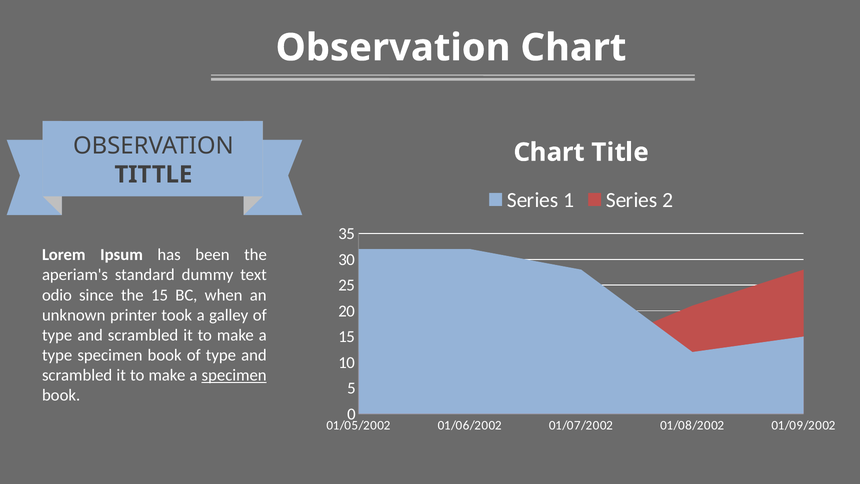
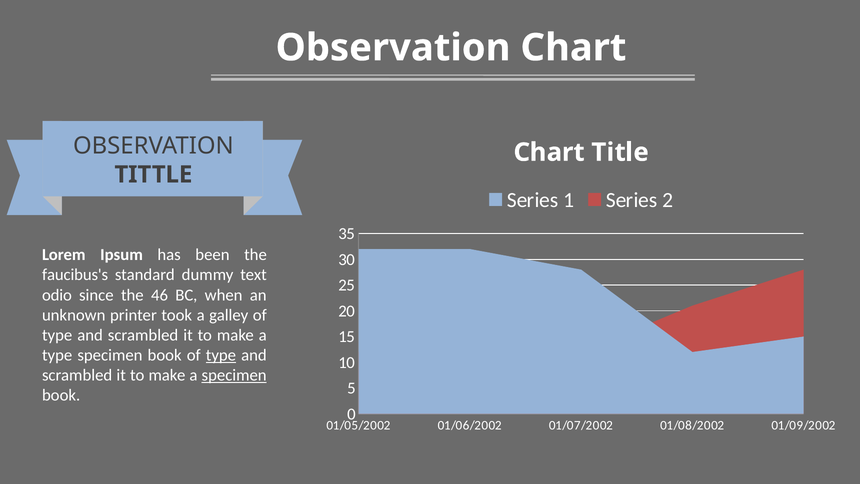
aperiam's: aperiam's -> faucibus's
the 15: 15 -> 46
type at (221, 355) underline: none -> present
